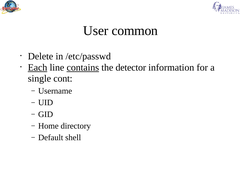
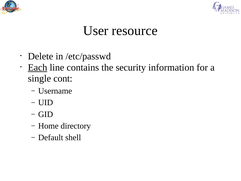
common: common -> resource
contains underline: present -> none
detector: detector -> security
